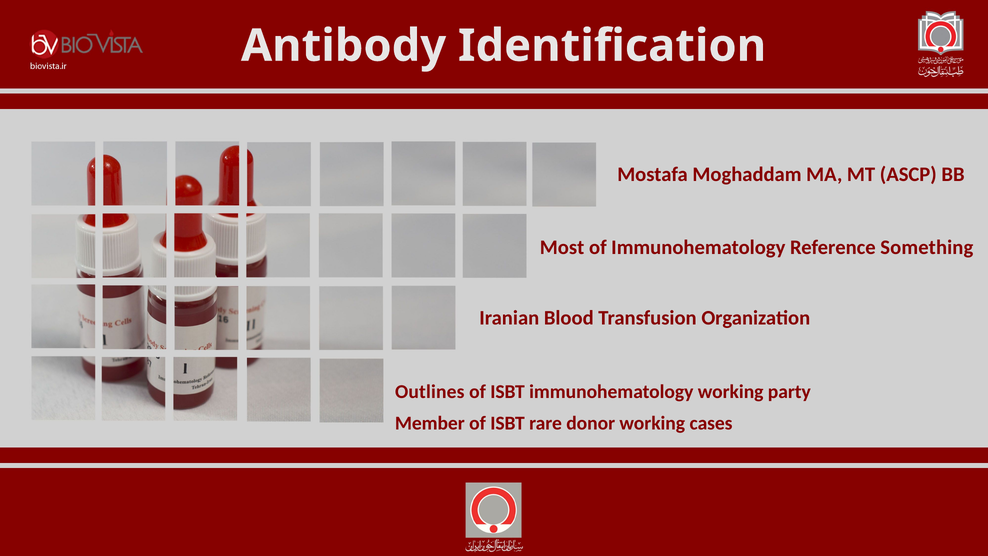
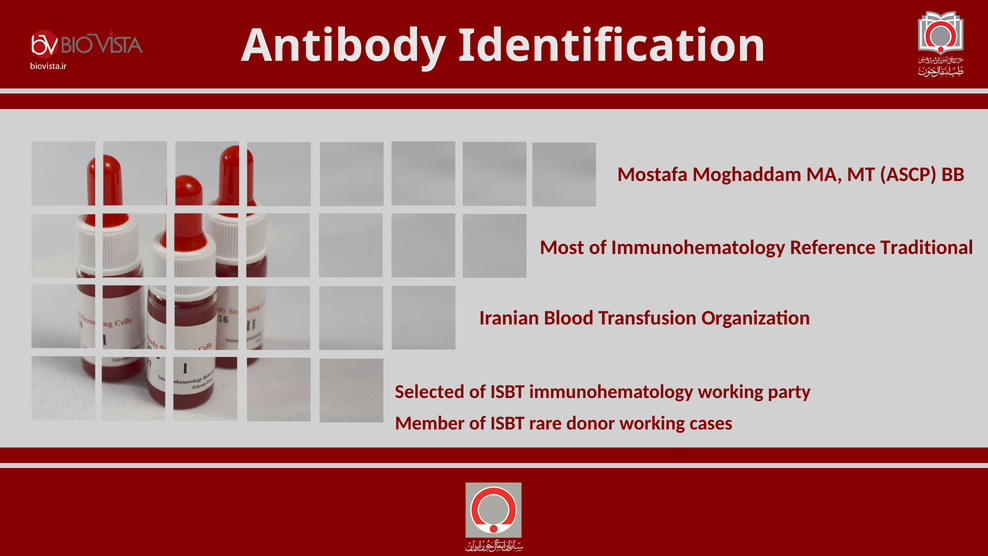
Something: Something -> Traditional
Outlines: Outlines -> Selected
